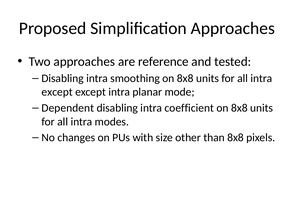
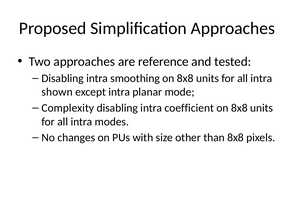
except at (57, 92): except -> shown
Dependent: Dependent -> Complexity
